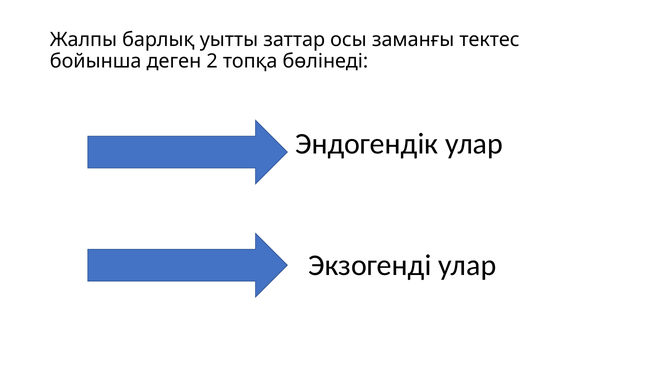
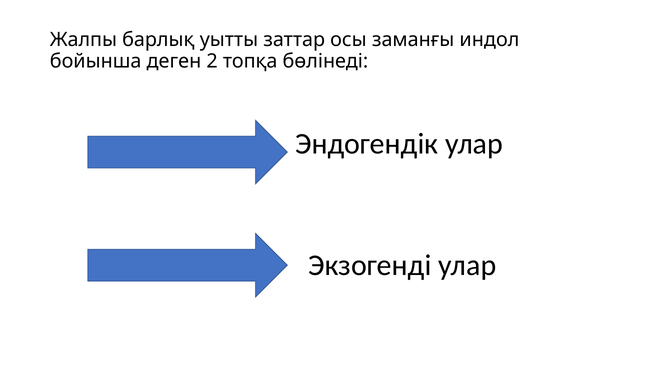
тектес: тектес -> индол
